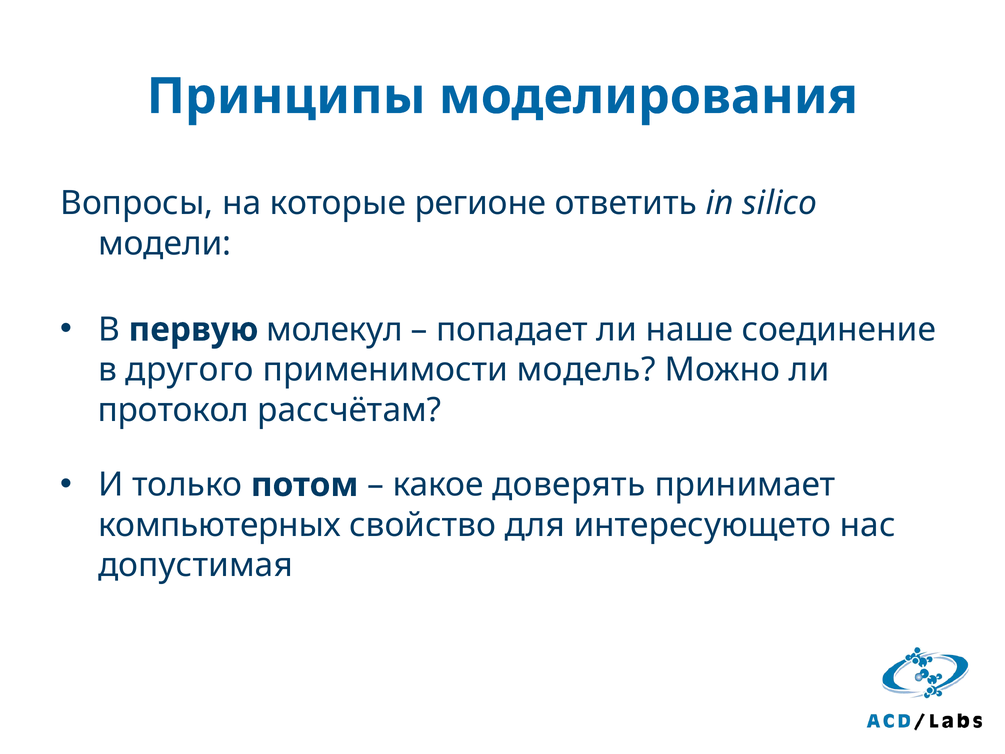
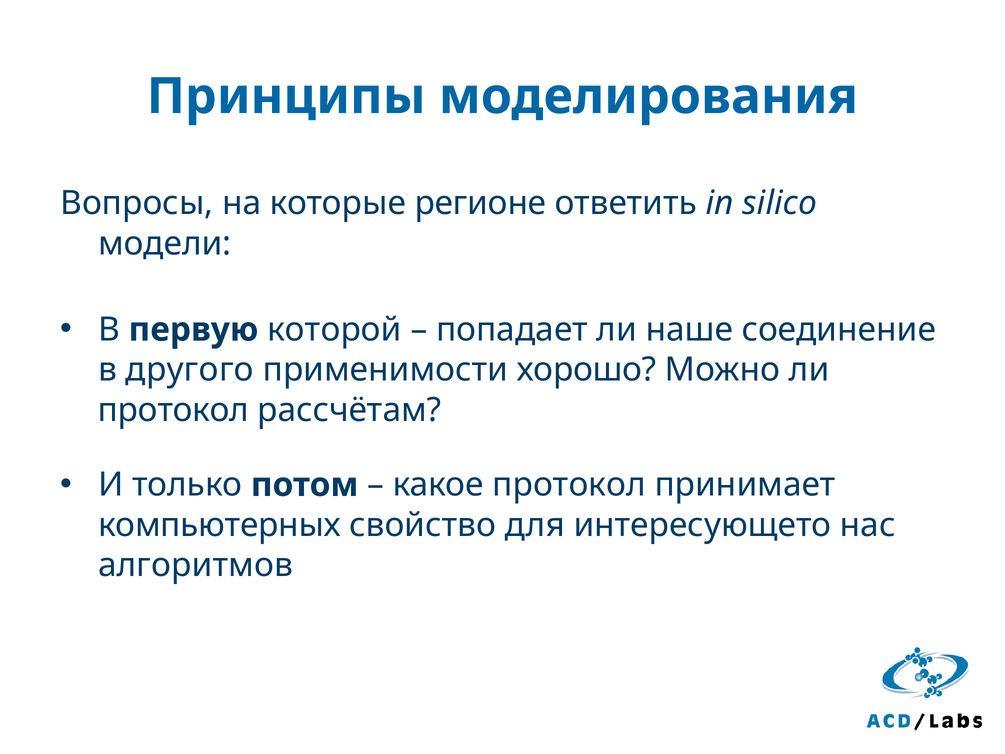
молекул: молекул -> которой
модель: модель -> хорошо
какое доверять: доверять -> протокол
допустимая: допустимая -> алгоритмов
